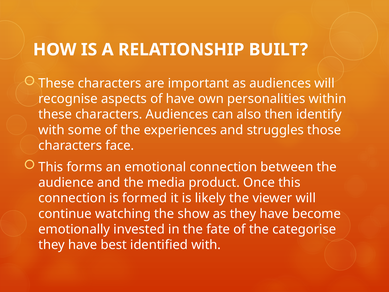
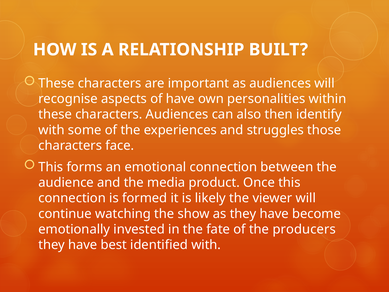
categorise: categorise -> producers
